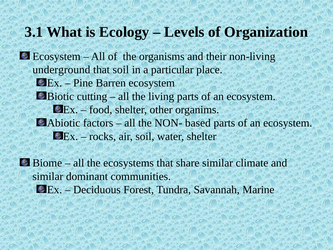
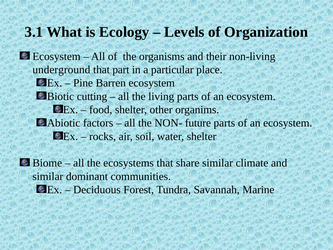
that soil: soil -> part
based: based -> future
